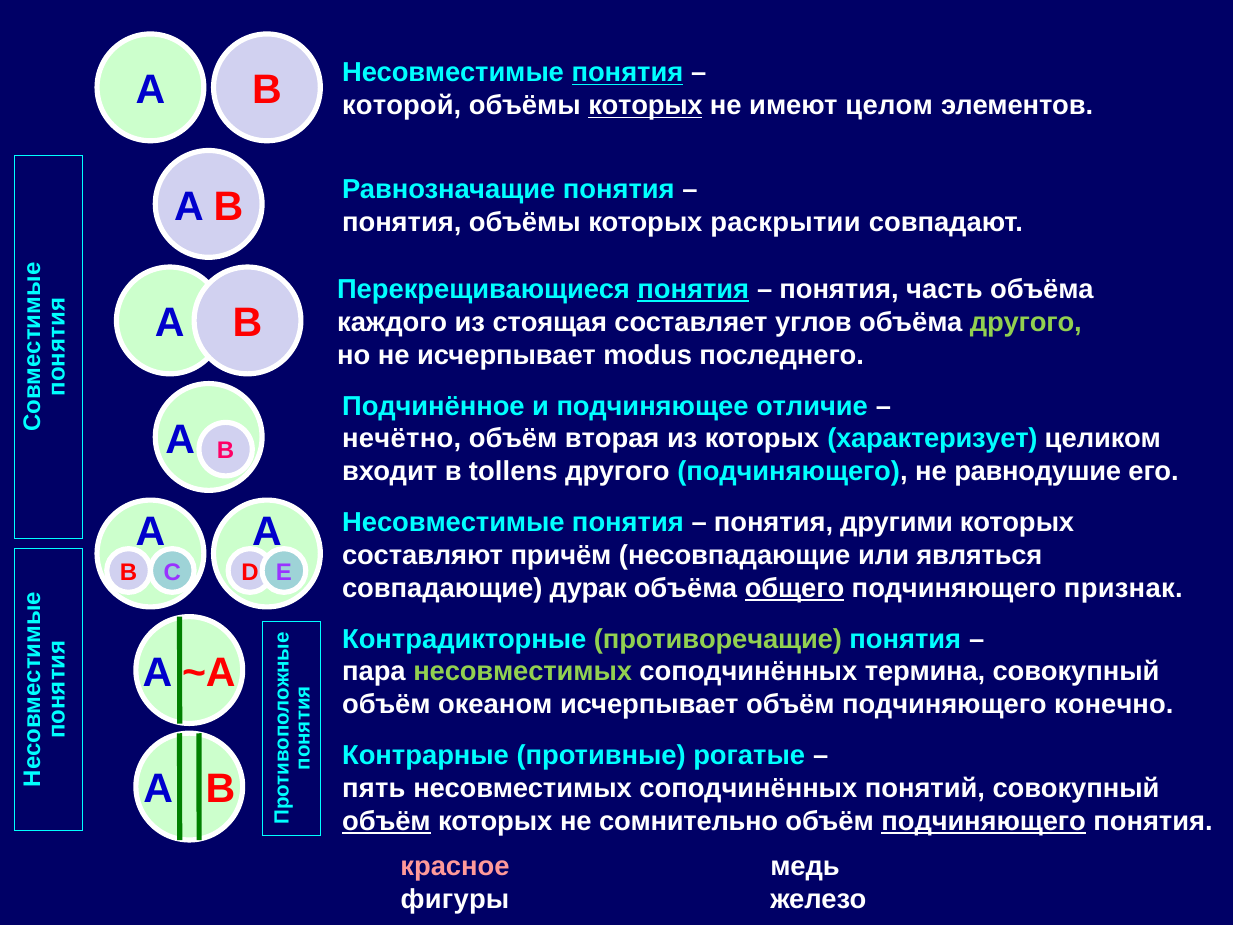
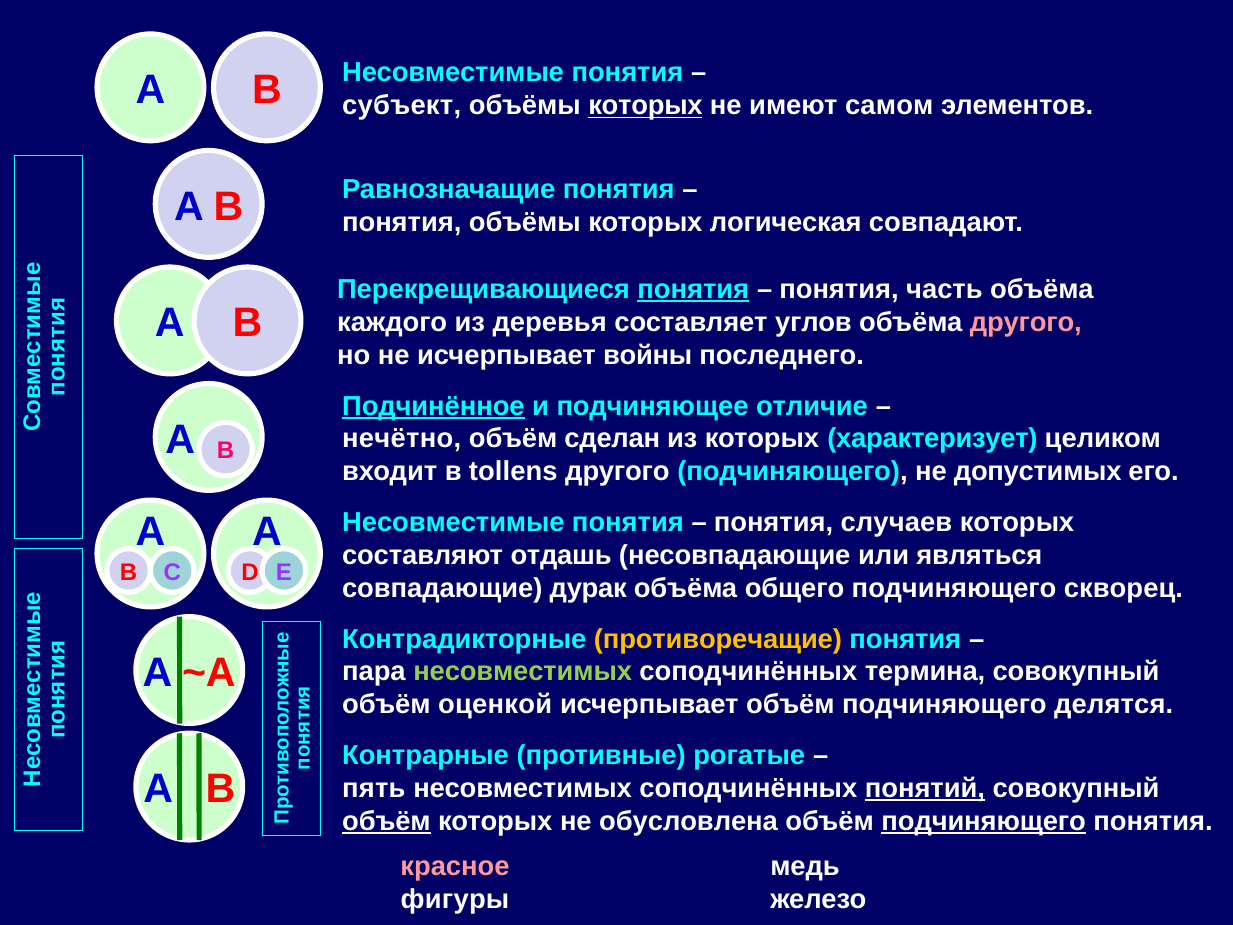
понятия at (627, 73) underline: present -> none
которой: которой -> субъект
целом: целом -> самом
раскрытии: раскрытии -> логическая
стоящая: стоящая -> деревья
другого at (1026, 322) colour: light green -> pink
modus: modus -> войны
Подчинённое underline: none -> present
вторая: вторая -> сделан
равнодушие: равнодушие -> допустимых
другими: другими -> случаев
причём: причём -> отдашь
общего underline: present -> none
признак: признак -> скворец
противоречащие colour: light green -> yellow
океаном: океаном -> оценкой
конечно: конечно -> делятся
понятий underline: none -> present
сомнительно: сомнительно -> обусловлена
